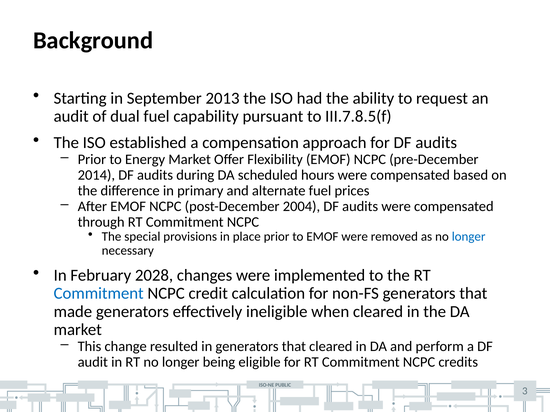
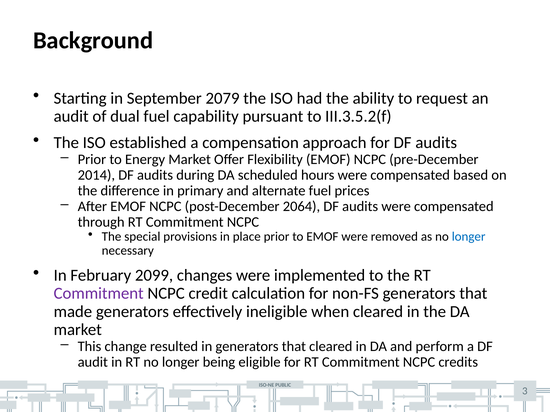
2013: 2013 -> 2079
III.7.8.5(f: III.7.8.5(f -> III.3.5.2(f
2004: 2004 -> 2064
2028: 2028 -> 2099
Commitment at (99, 294) colour: blue -> purple
